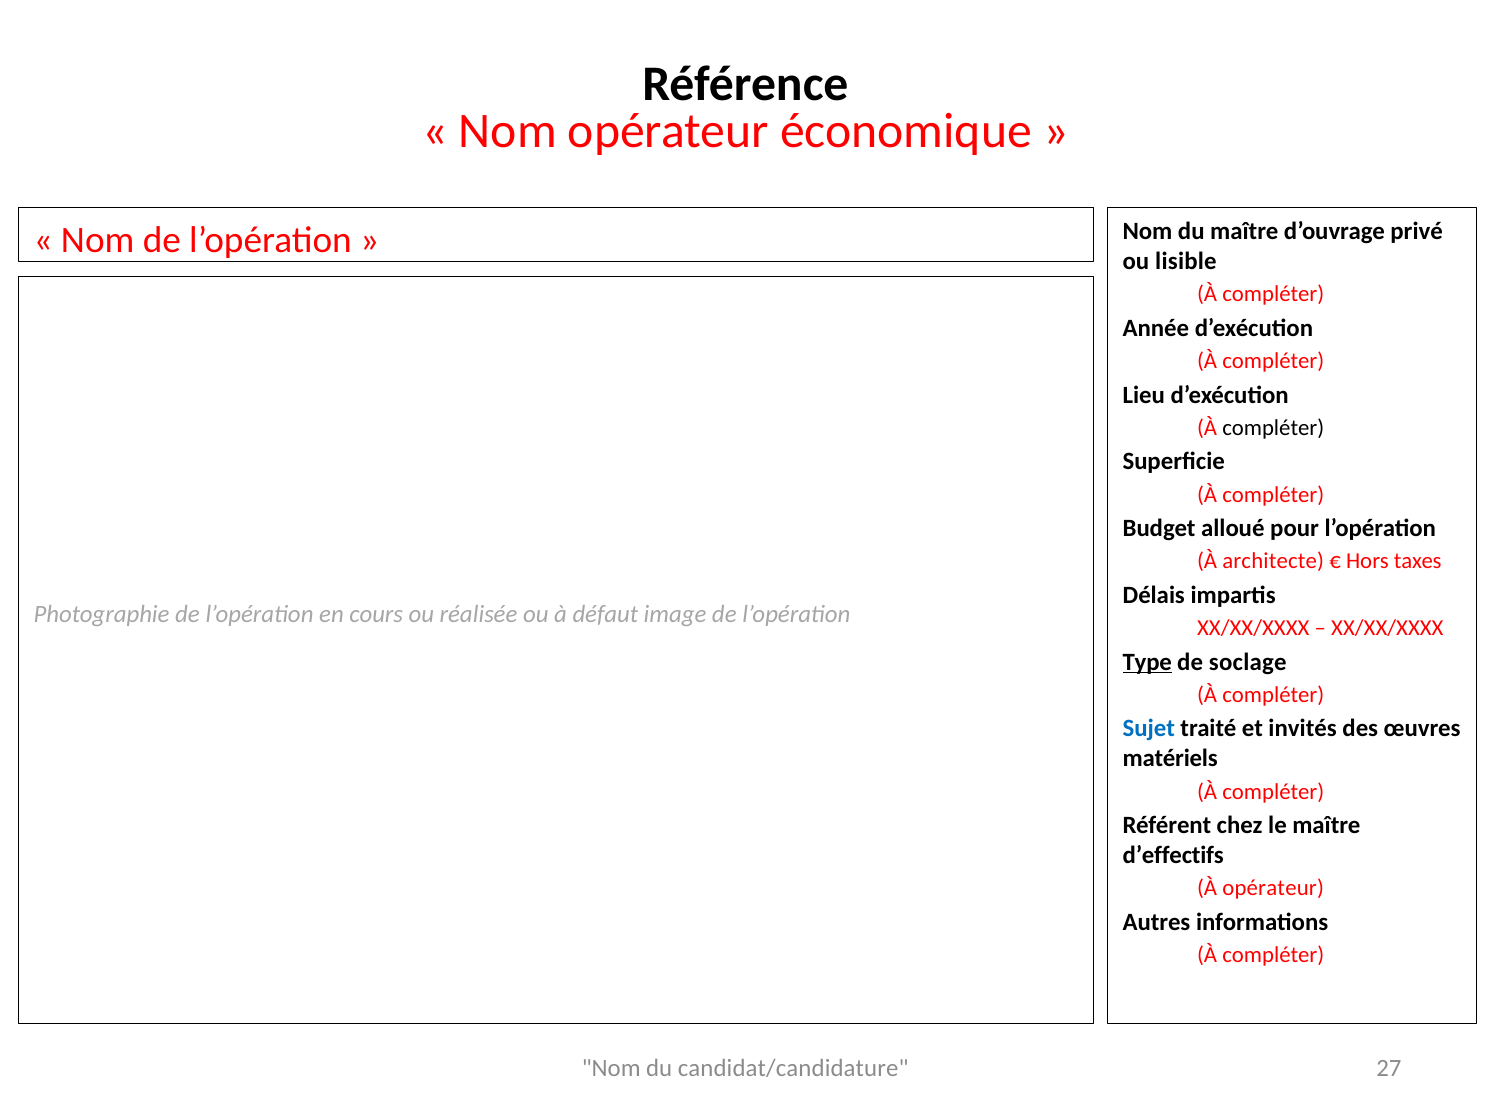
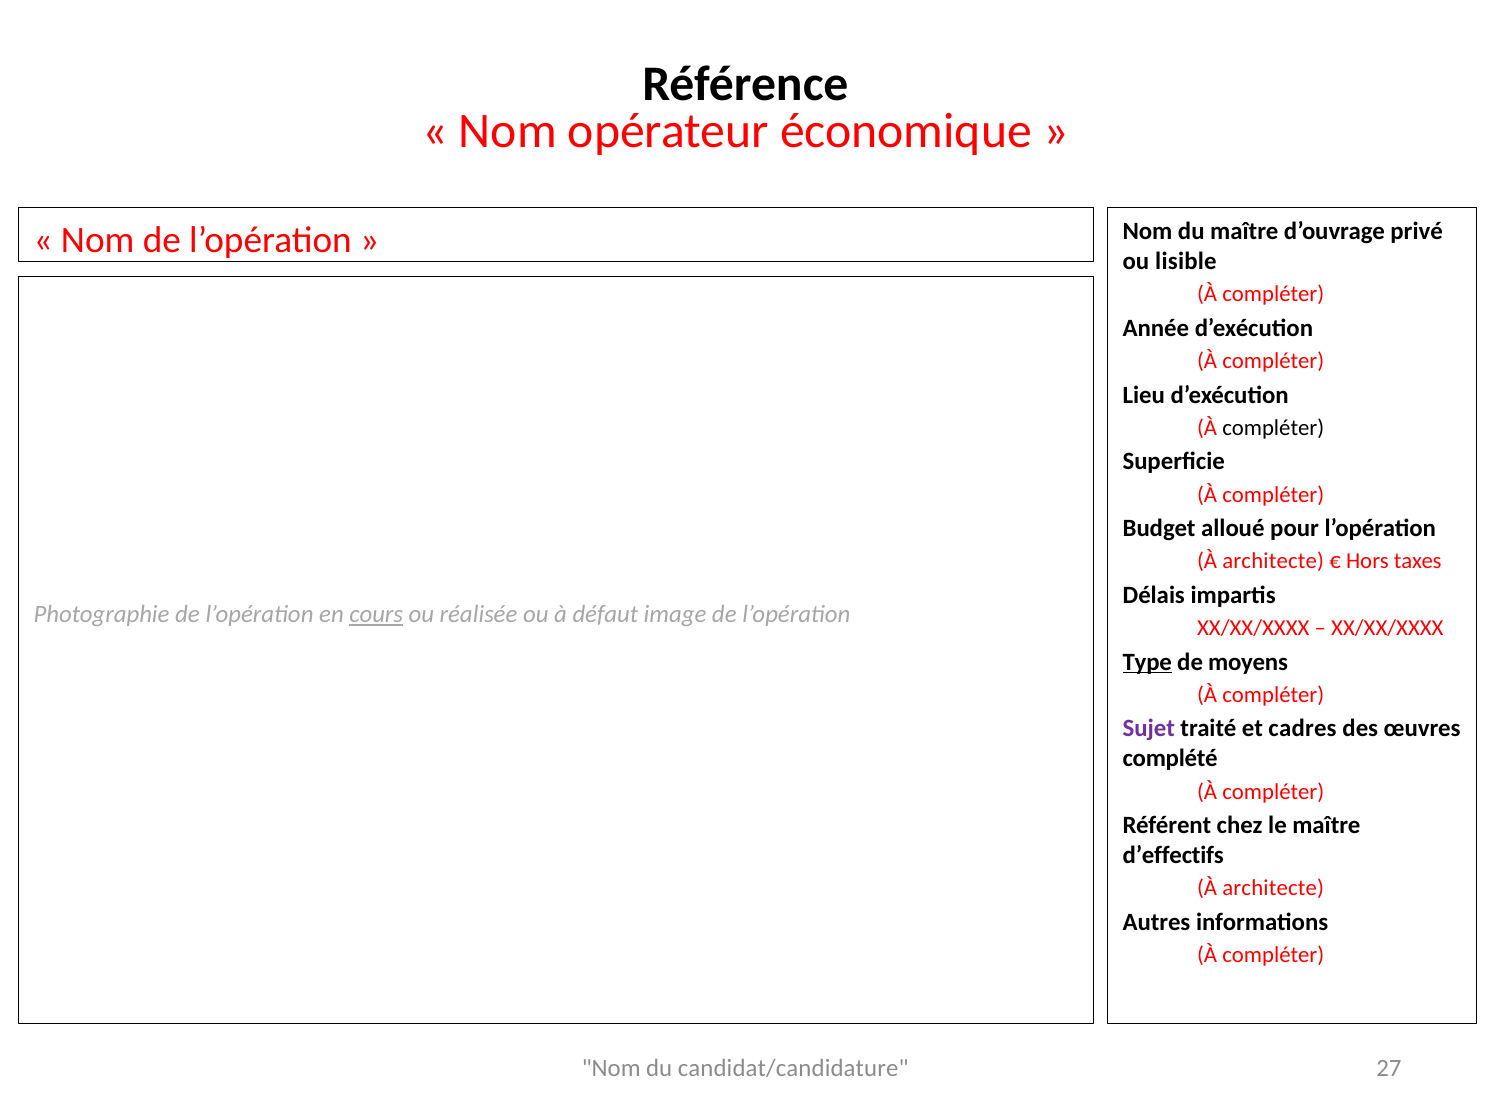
cours underline: none -> present
soclage: soclage -> moyens
Sujet colour: blue -> purple
invités: invités -> cadres
matériels: matériels -> complété
opérateur at (1273, 888): opérateur -> architecte
